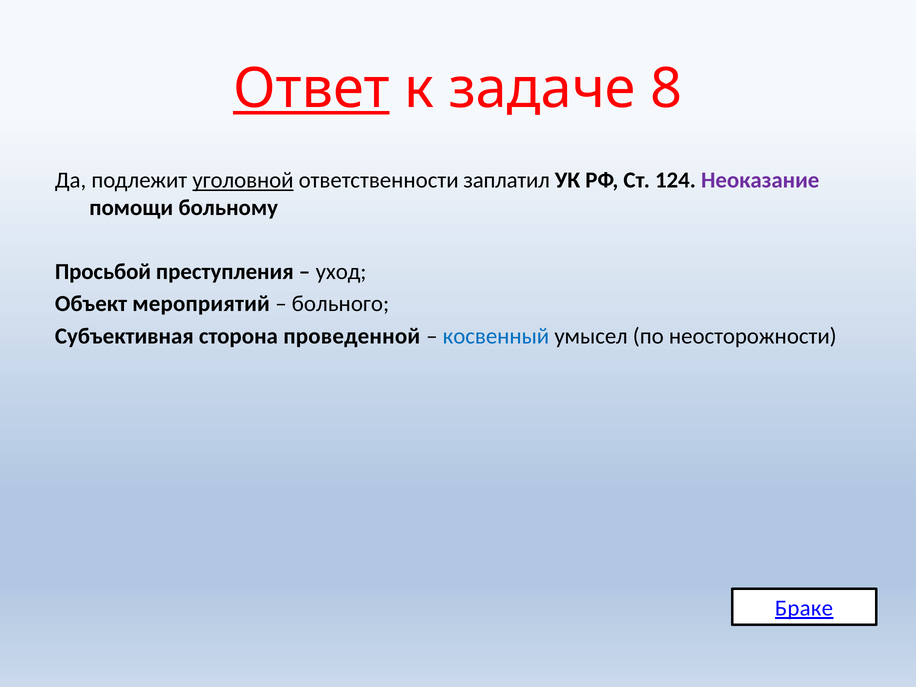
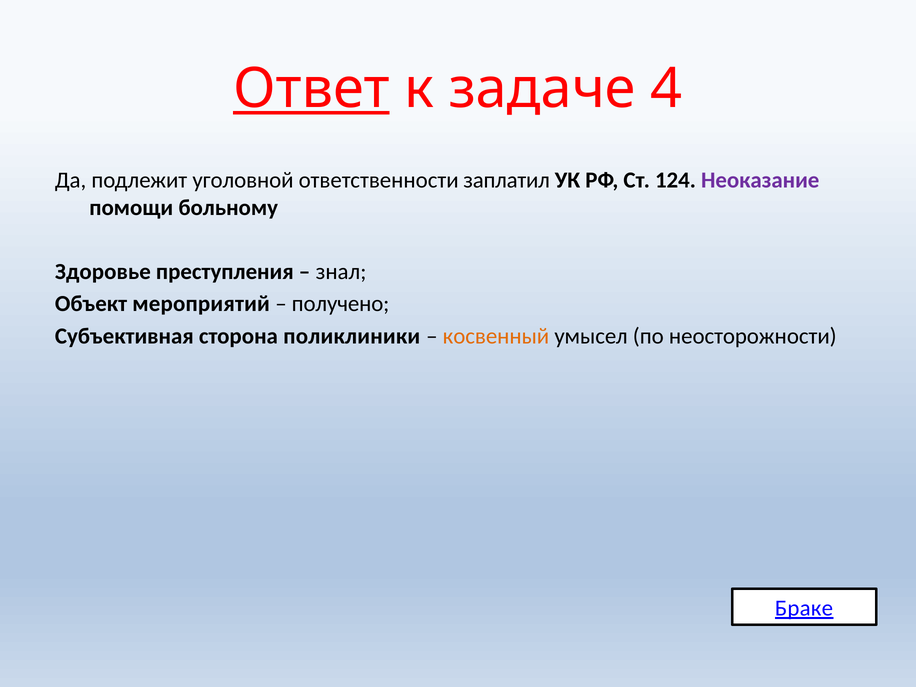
8: 8 -> 4
уголовной underline: present -> none
Просьбой: Просьбой -> Здоровье
уход: уход -> знал
больного: больного -> получено
проведенной: проведенной -> поликлиники
косвенный colour: blue -> orange
